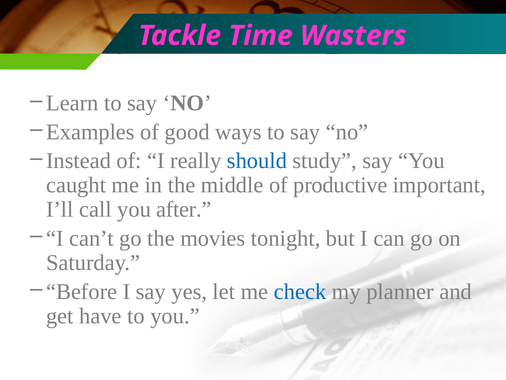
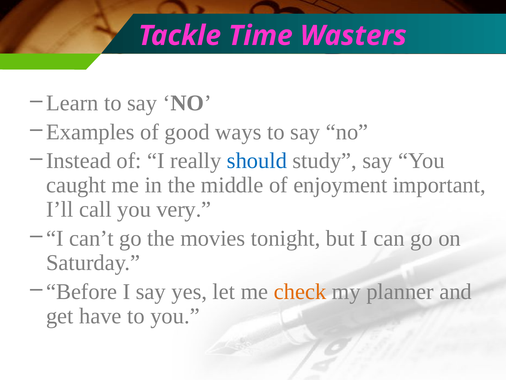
productive: productive -> enjoyment
after: after -> very
check colour: blue -> orange
